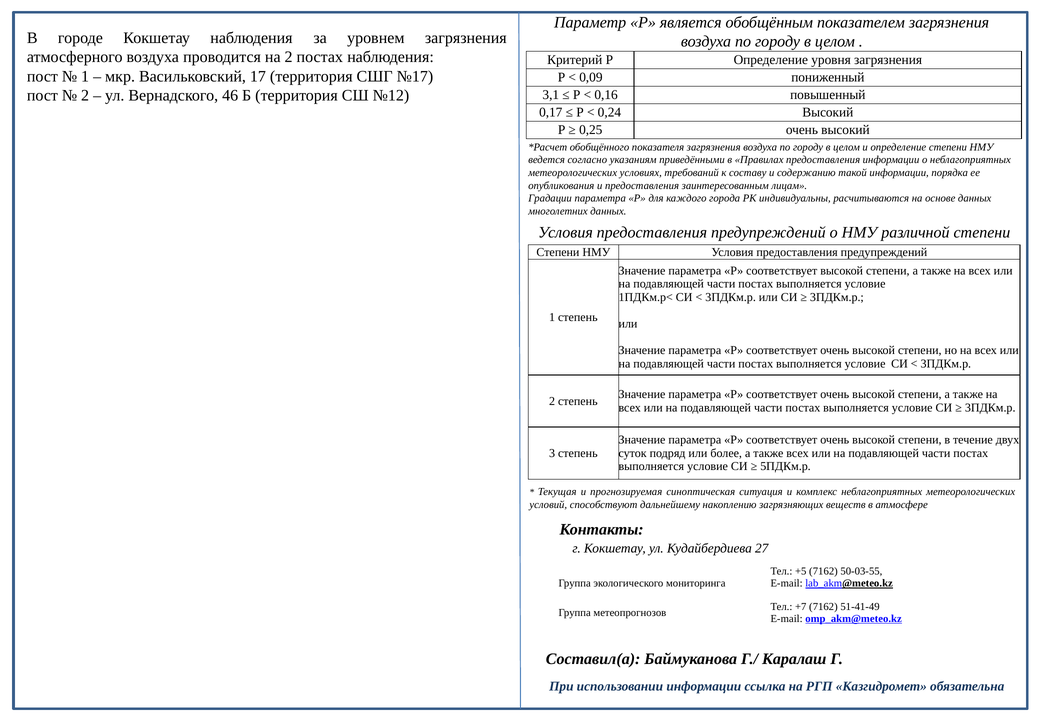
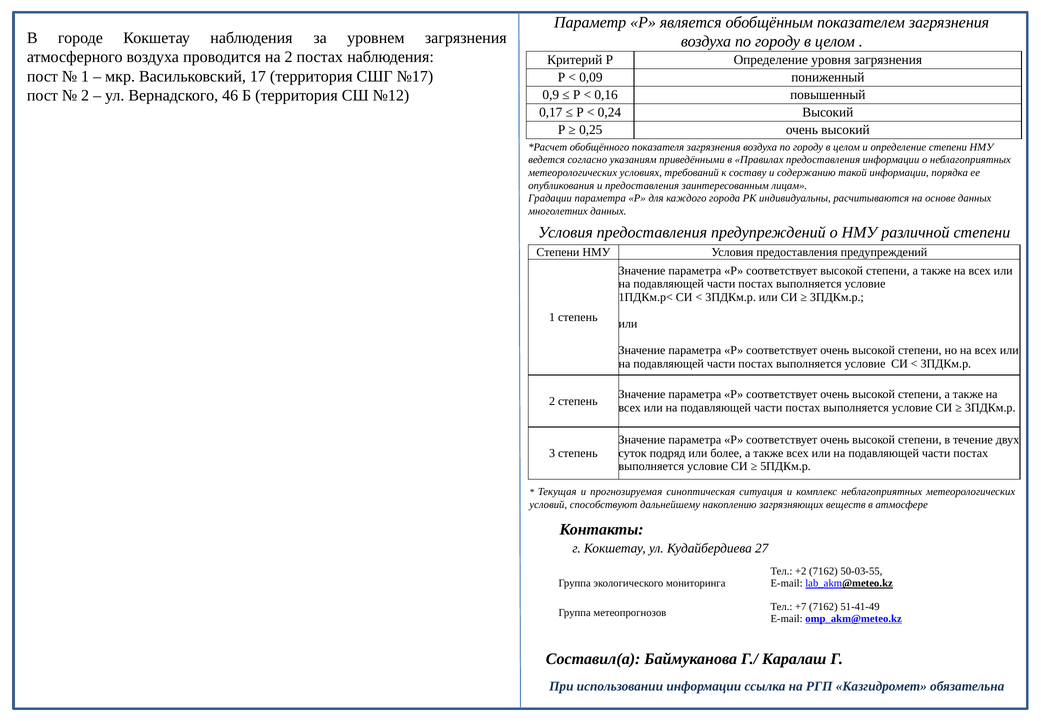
3,1: 3,1 -> 0,9
+5: +5 -> +2
